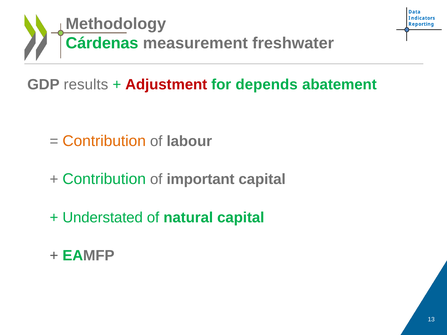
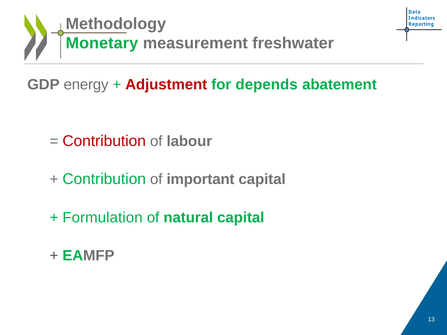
Cárdenas: Cárdenas -> Monetary
results: results -> energy
Contribution at (104, 141) colour: orange -> red
Understated: Understated -> Formulation
